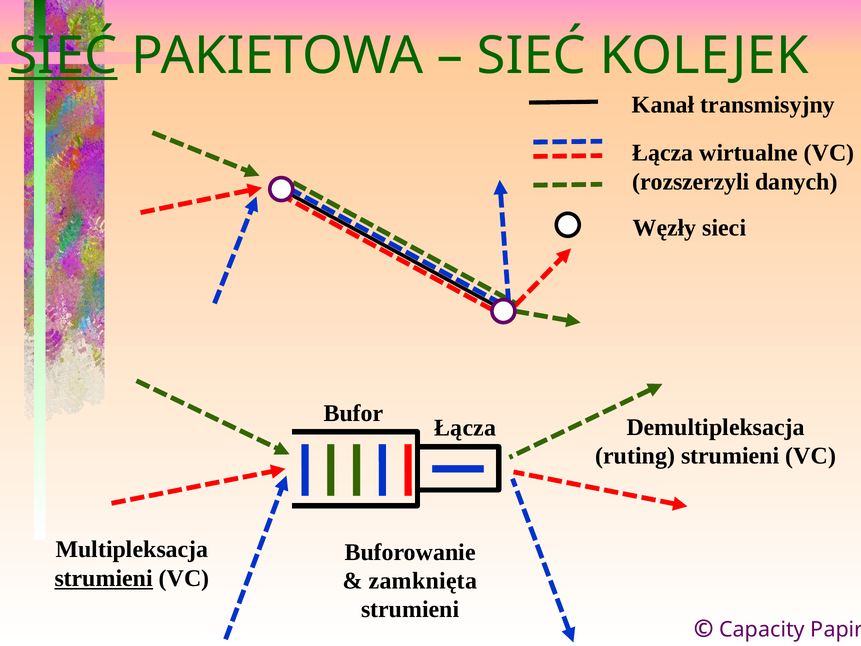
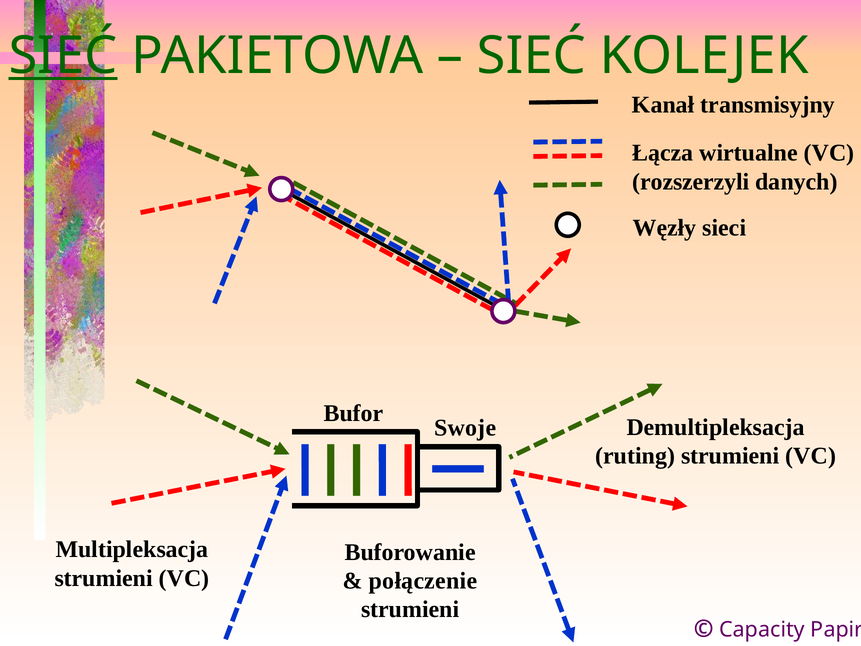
Łącza at (465, 428): Łącza -> Swoje
strumieni at (104, 578) underline: present -> none
zamknięta: zamknięta -> połączenie
